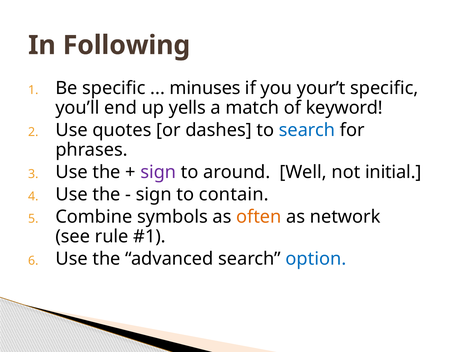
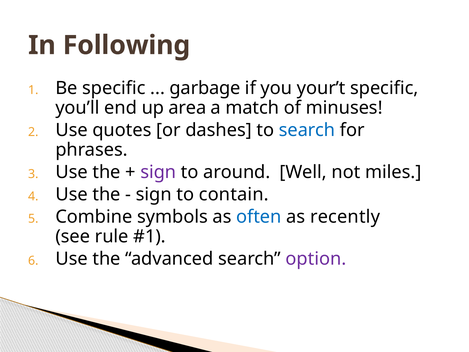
minuses: minuses -> garbage
yells: yells -> area
keyword: keyword -> minuses
initial: initial -> miles
often colour: orange -> blue
network: network -> recently
option colour: blue -> purple
